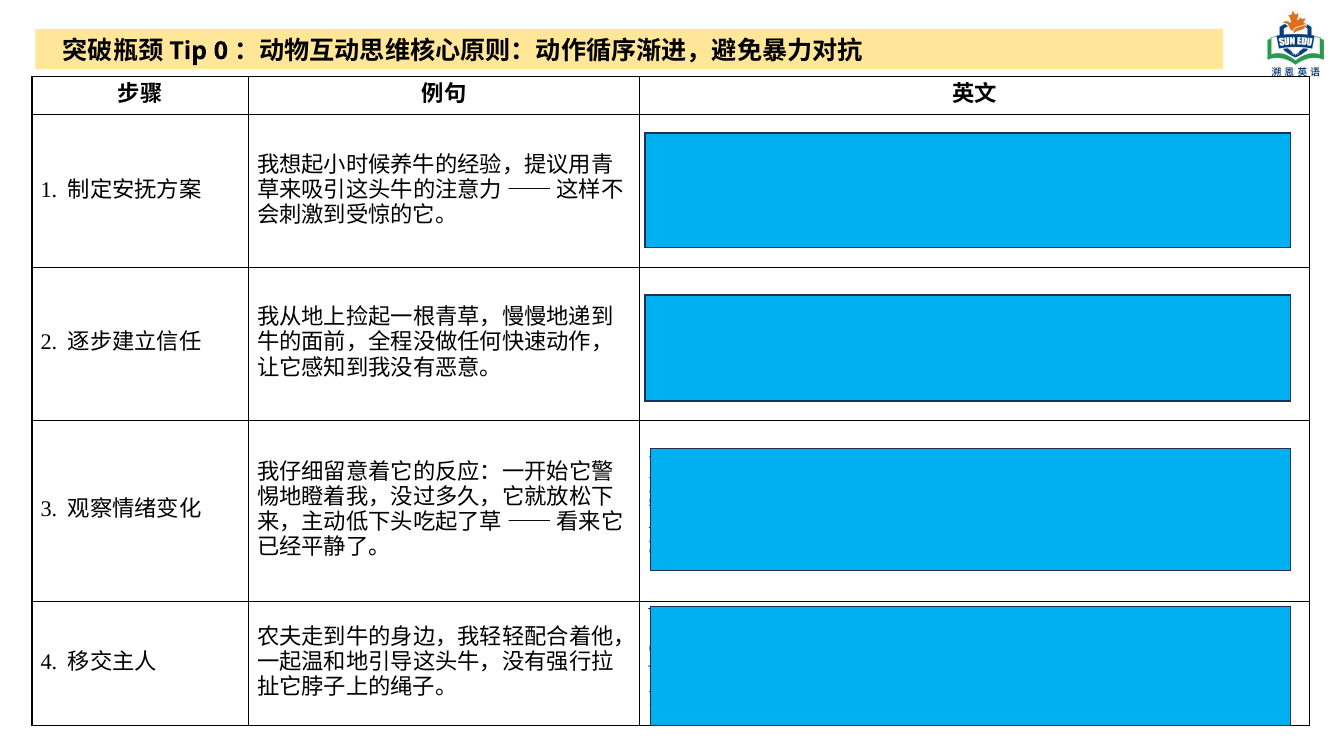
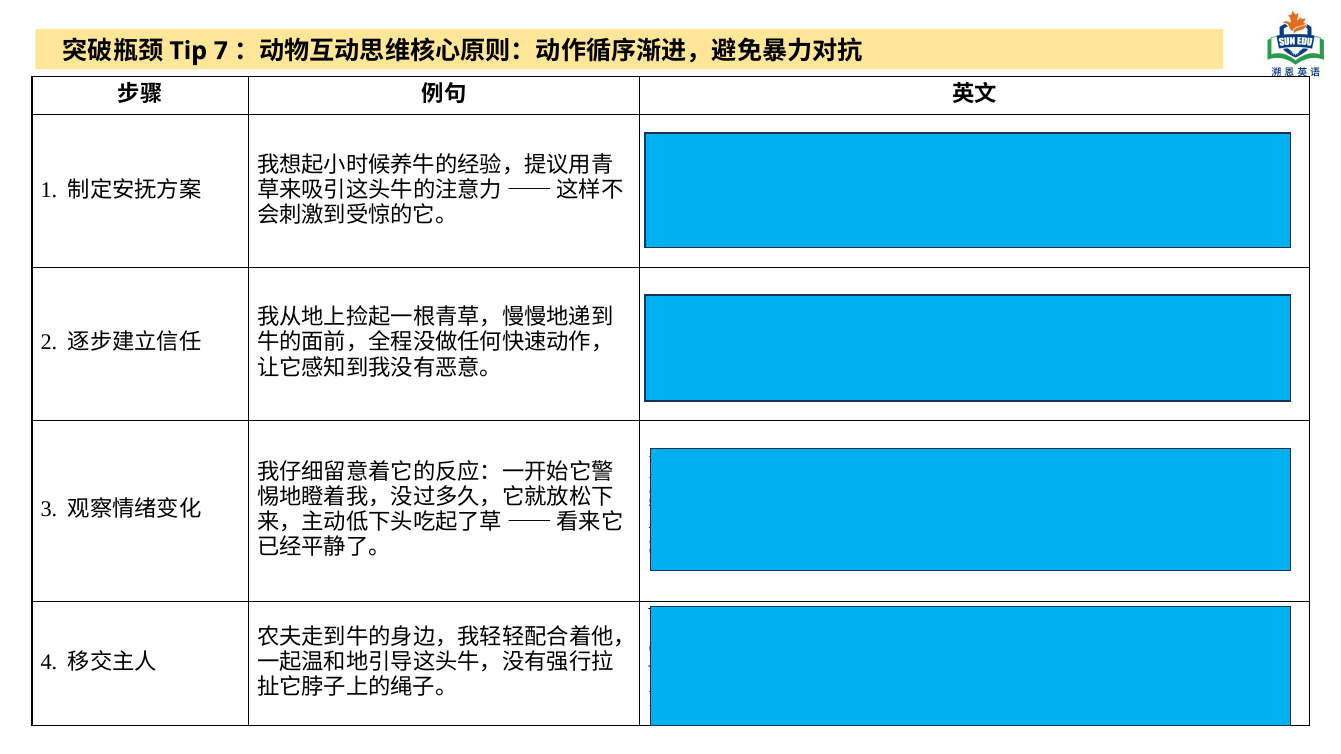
0: 0 -> 7
